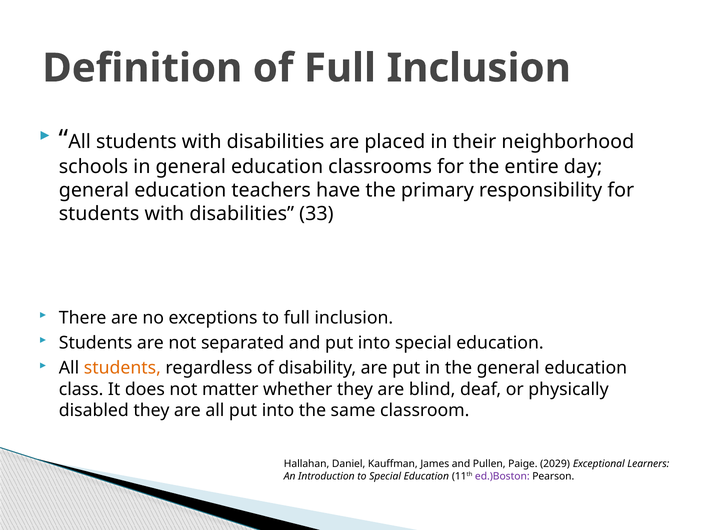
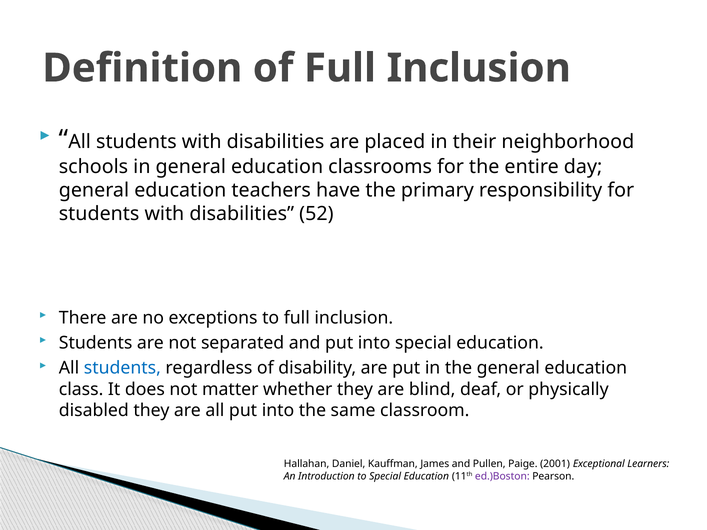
33: 33 -> 52
students at (122, 368) colour: orange -> blue
2029: 2029 -> 2001
